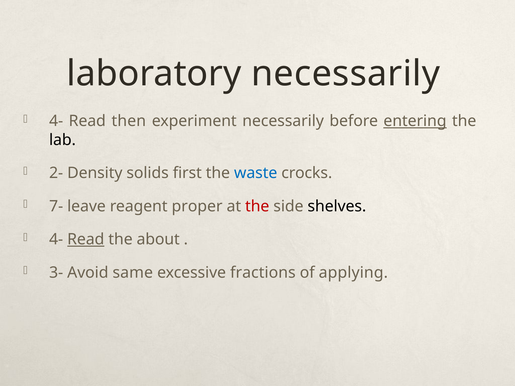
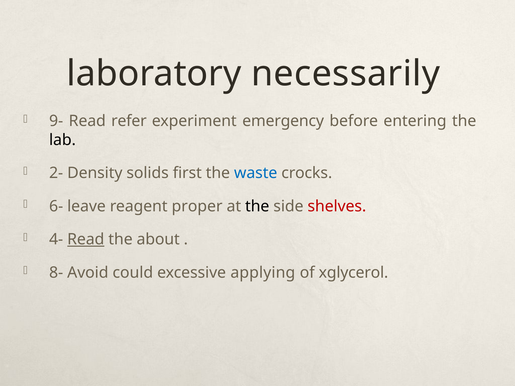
4- at (56, 121): 4- -> 9-
then: then -> refer
experiment necessarily: necessarily -> emergency
entering underline: present -> none
7-: 7- -> 6-
the at (257, 206) colour: red -> black
shelves colour: black -> red
3-: 3- -> 8-
same: same -> could
fractions: fractions -> applying
applying: applying -> xglycerol
